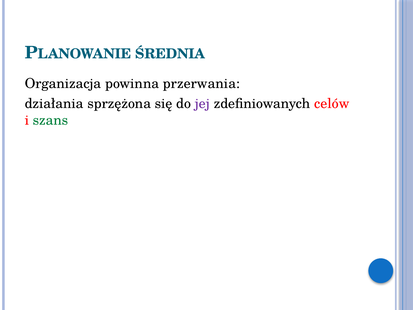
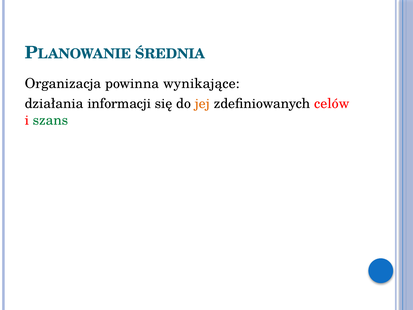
przerwania: przerwania -> wynikające
sprzężona: sprzężona -> informacji
jej colour: purple -> orange
